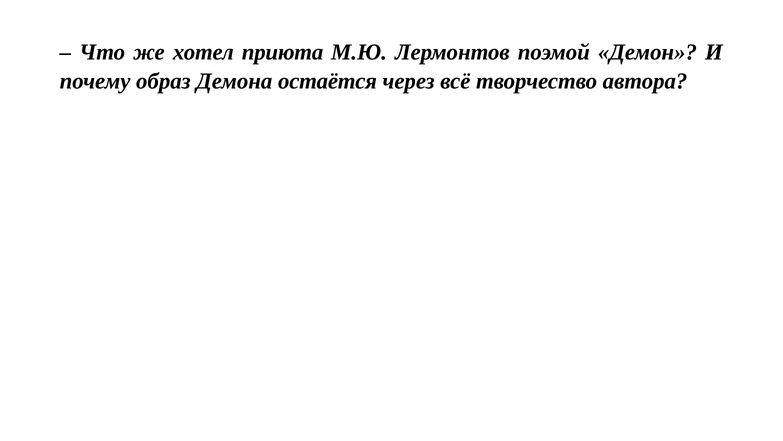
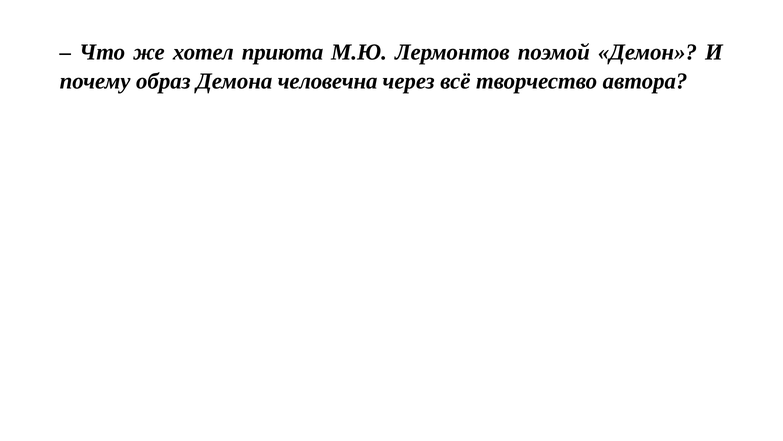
остаётся: остаётся -> человечна
